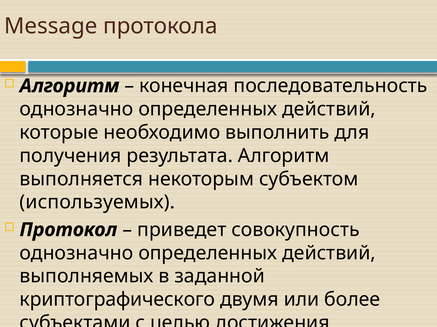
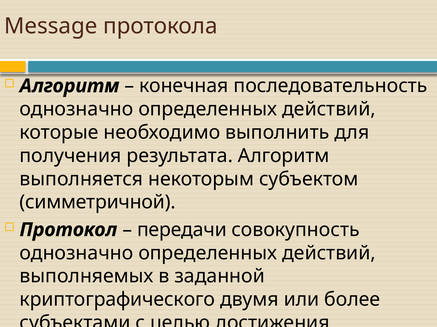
используемых: используемых -> симметричной
приведет: приведет -> передачи
